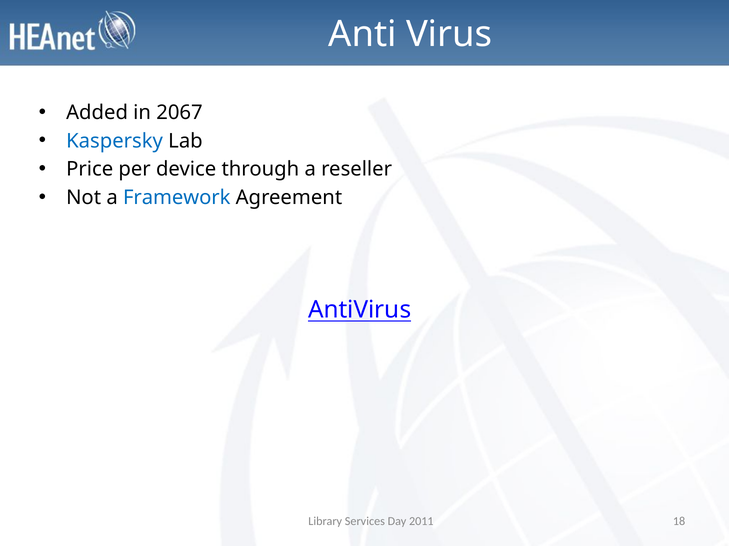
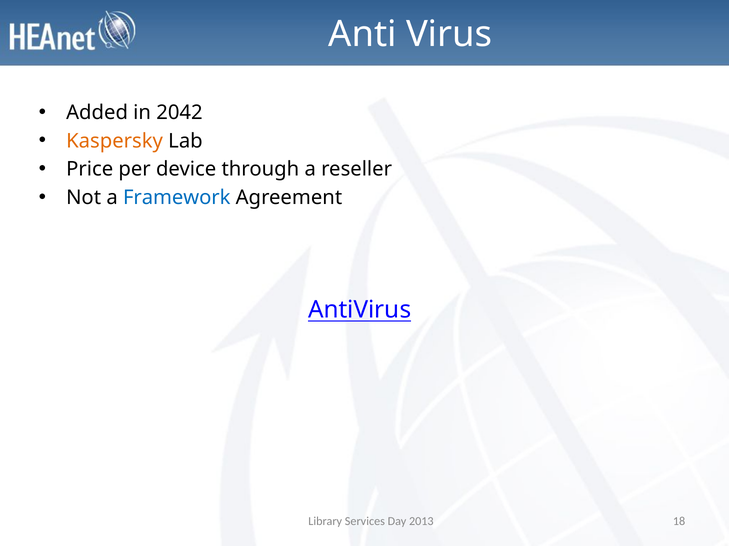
2067: 2067 -> 2042
Kaspersky colour: blue -> orange
2011: 2011 -> 2013
